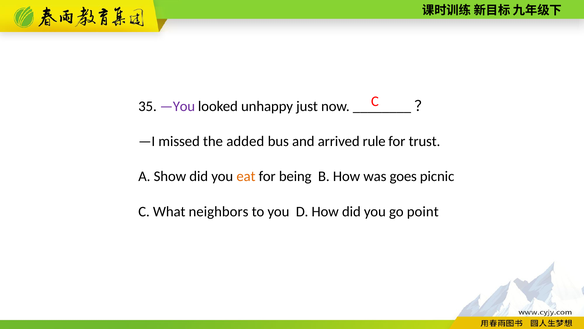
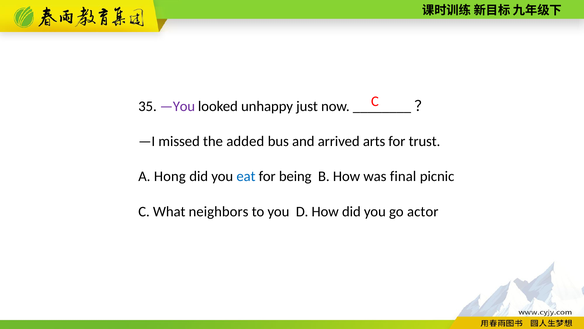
rule: rule -> arts
Show: Show -> Hong
eat colour: orange -> blue
goes: goes -> final
point: point -> actor
